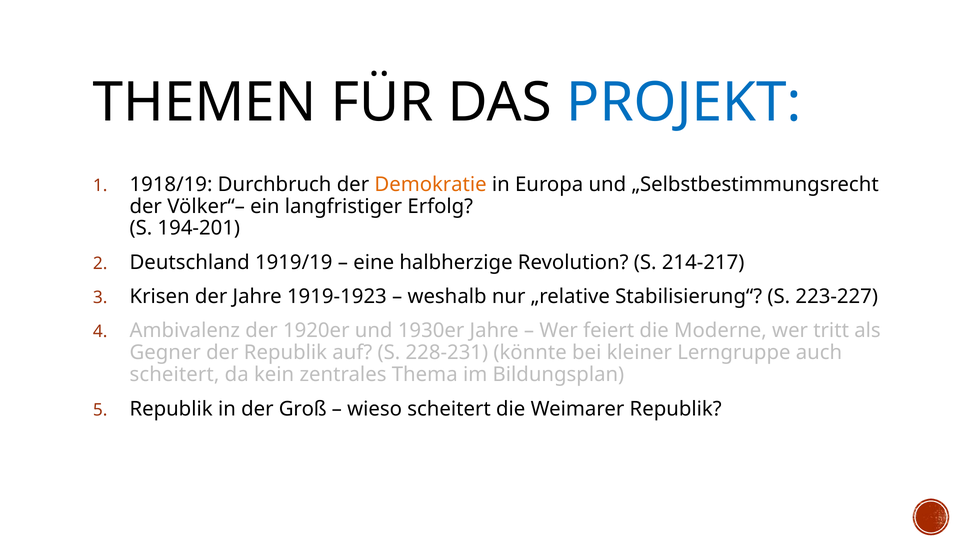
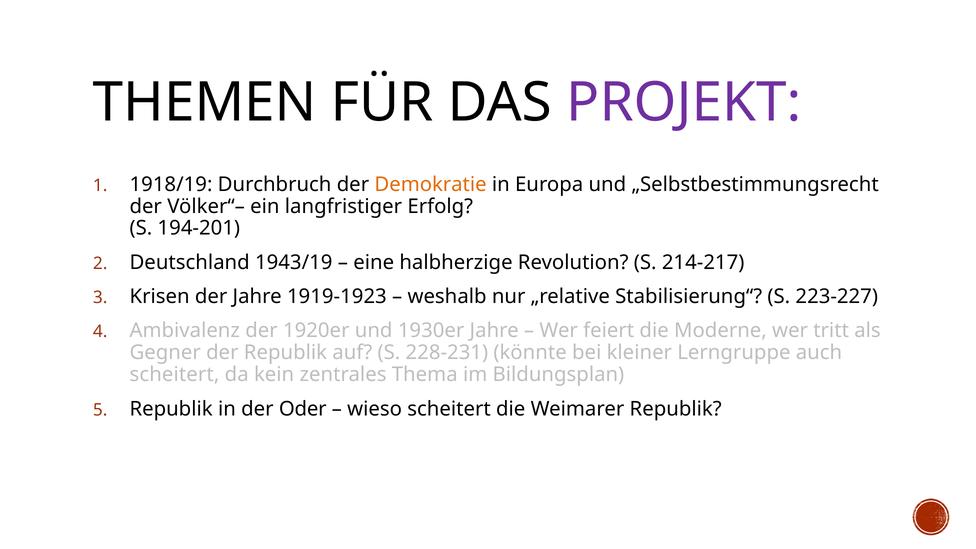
PROJEKT colour: blue -> purple
1919/19: 1919/19 -> 1943/19
Groß: Groß -> Oder
